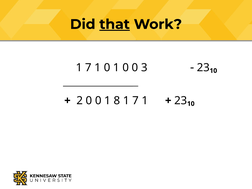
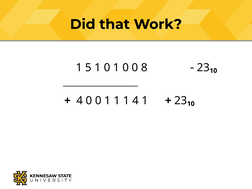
that underline: present -> none
7 at (88, 68): 7 -> 5
3: 3 -> 8
2 at (80, 101): 2 -> 4
0 1 8: 8 -> 1
7 at (136, 101): 7 -> 4
